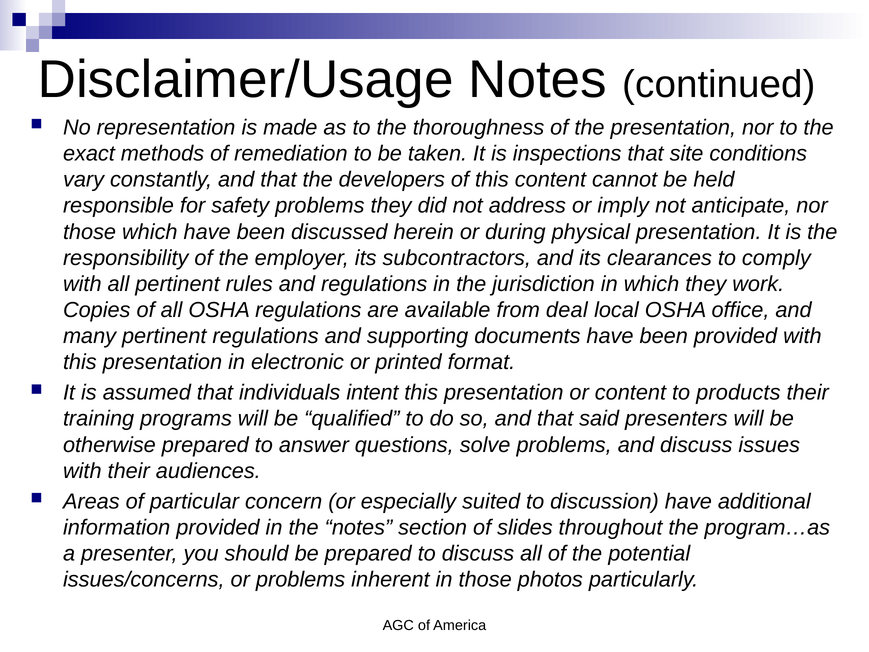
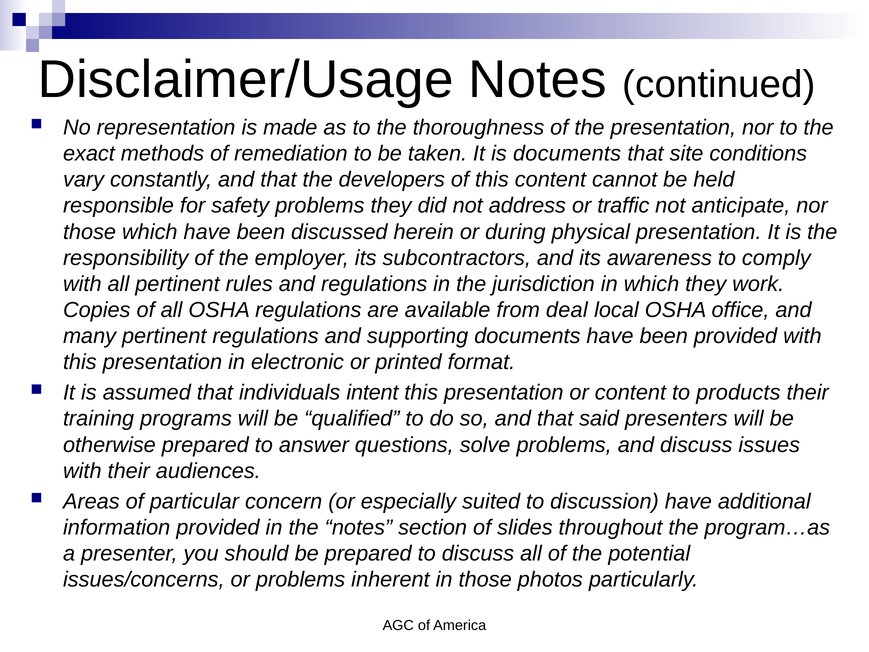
is inspections: inspections -> documents
imply: imply -> traffic
clearances: clearances -> awareness
